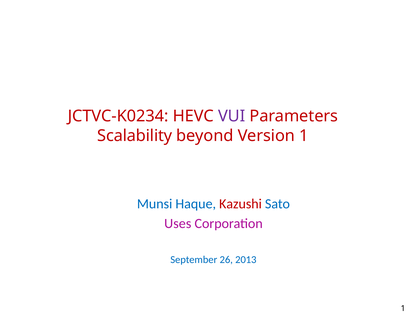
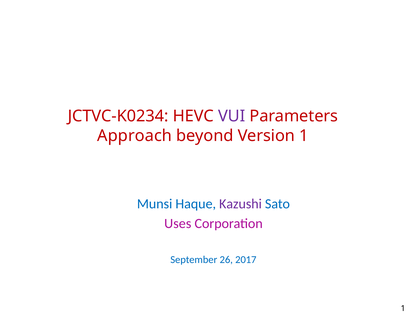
Scalability: Scalability -> Approach
Kazushi colour: red -> purple
2013: 2013 -> 2017
